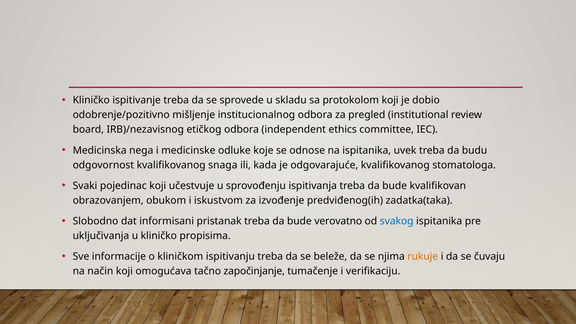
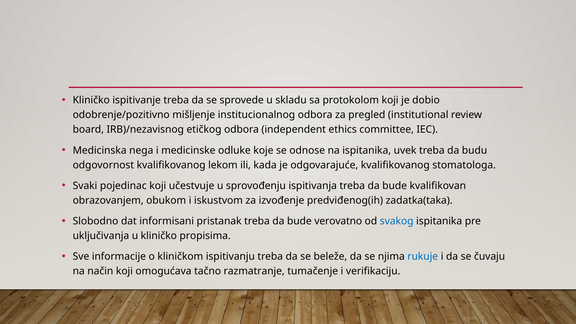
snaga: snaga -> lekom
rukuje colour: orange -> blue
započinjanje: započinjanje -> razmatranje
